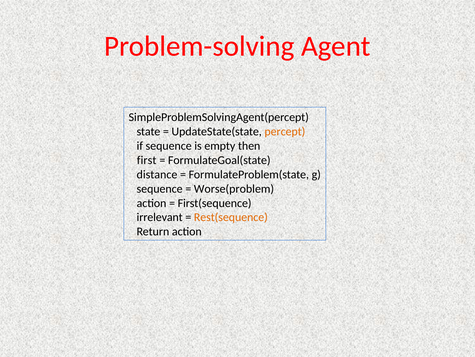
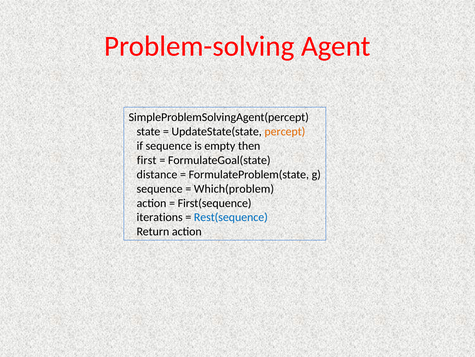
Worse(problem: Worse(problem -> Which(problem
irrelevant: irrelevant -> iterations
Rest(sequence colour: orange -> blue
